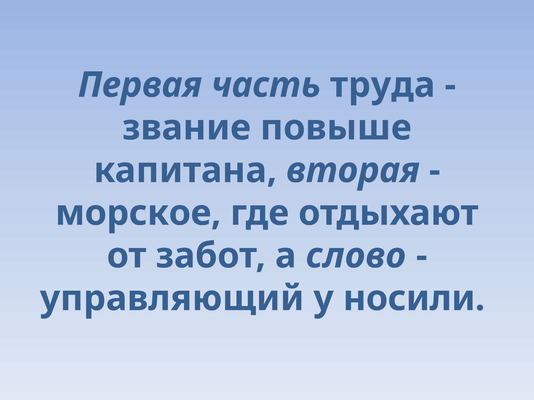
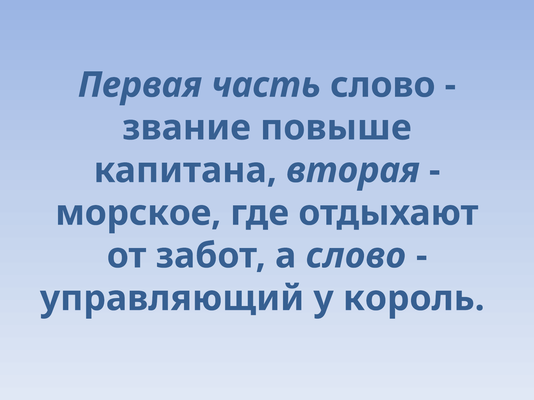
часть труда: труда -> слово
носили: носили -> король
